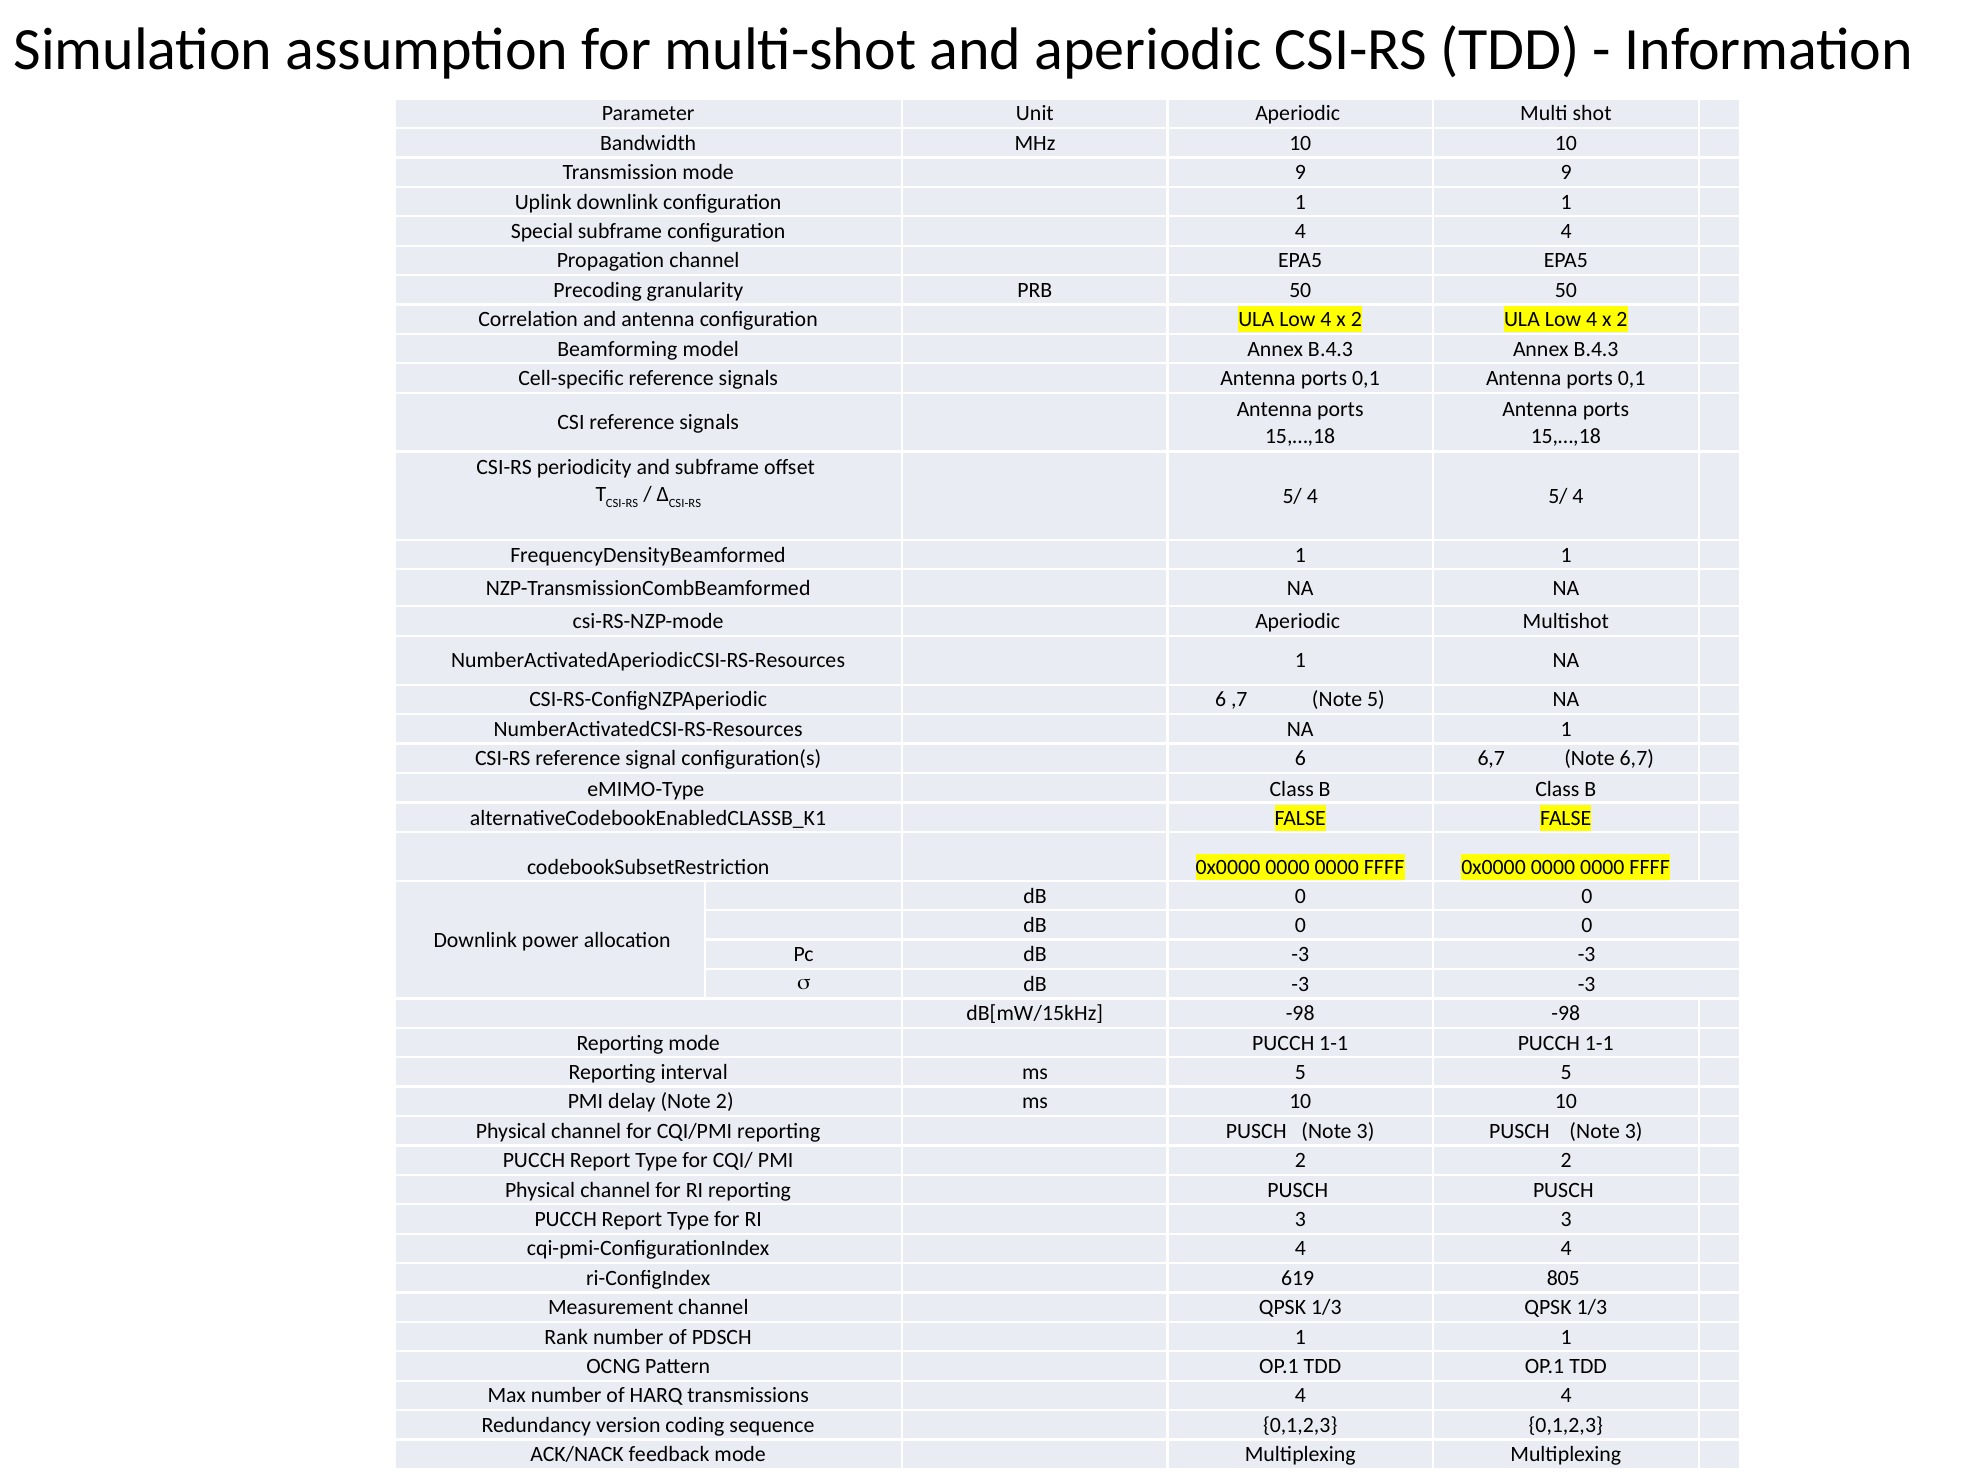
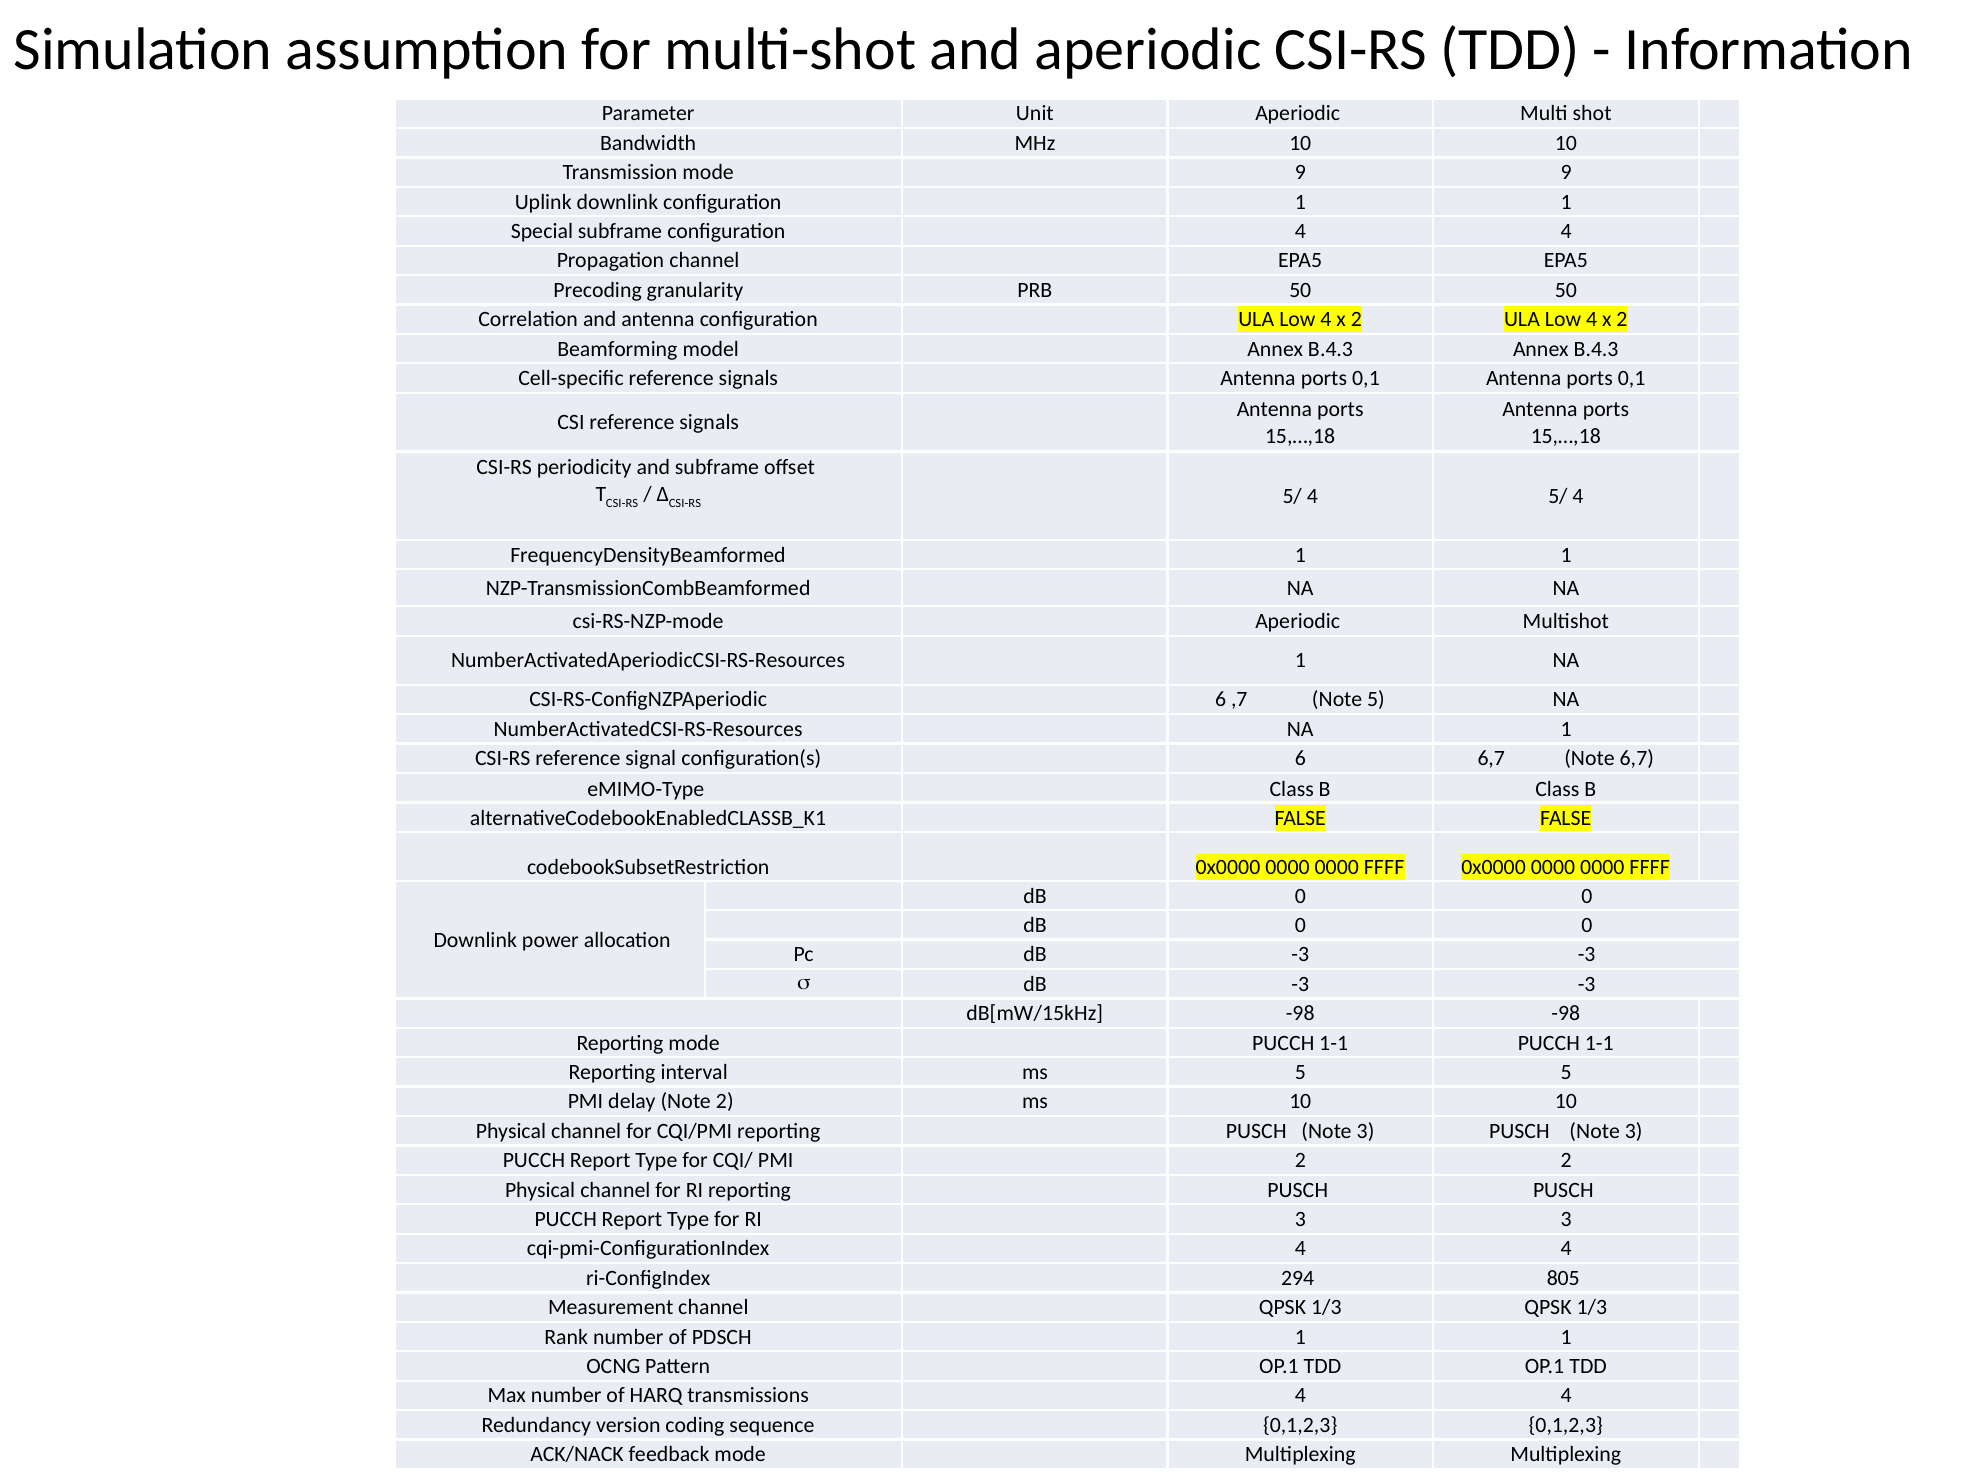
619: 619 -> 294
